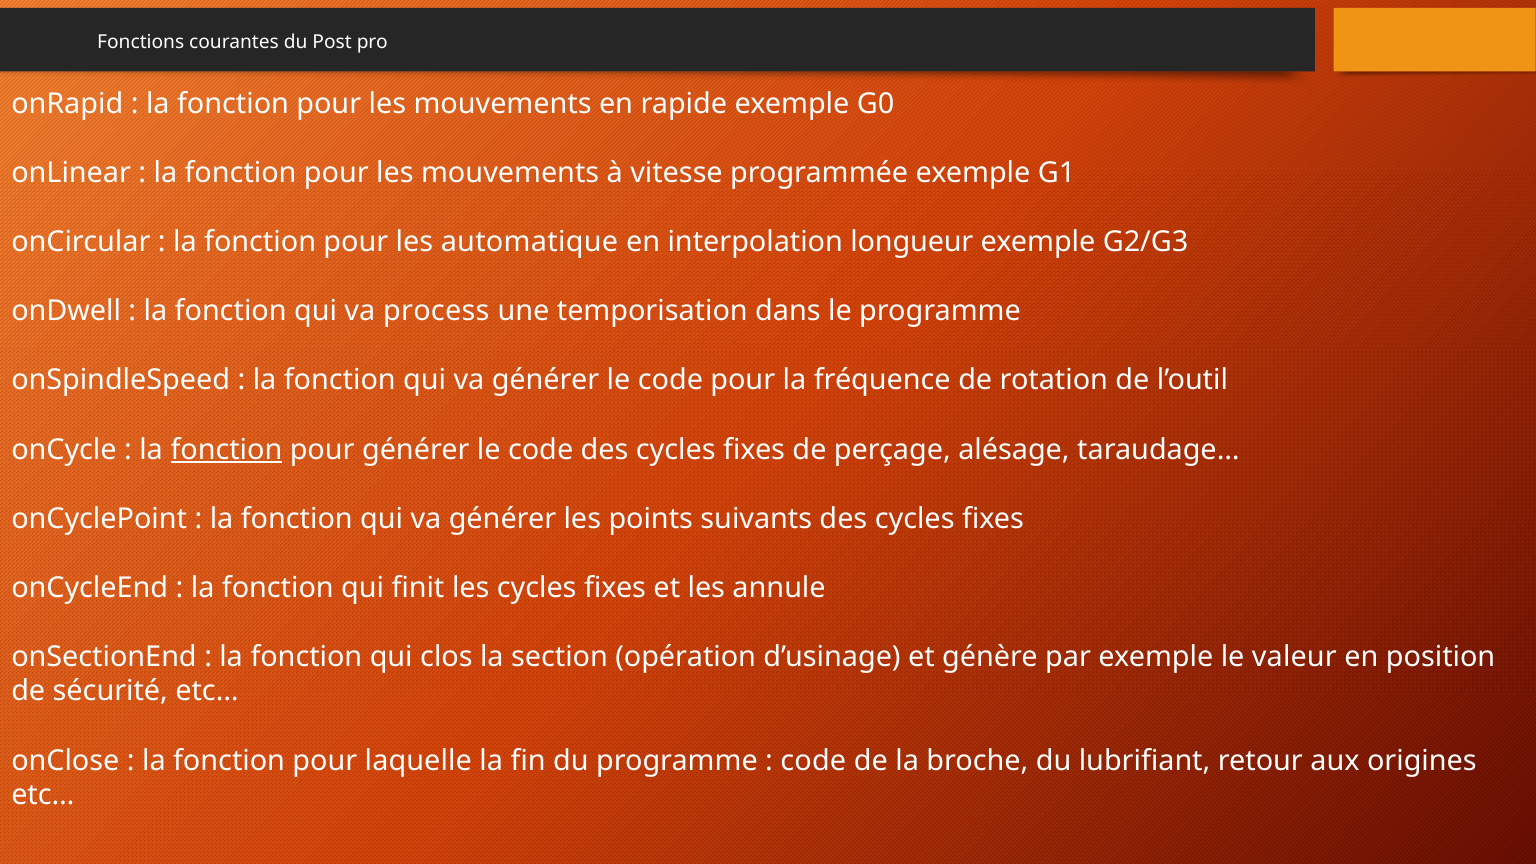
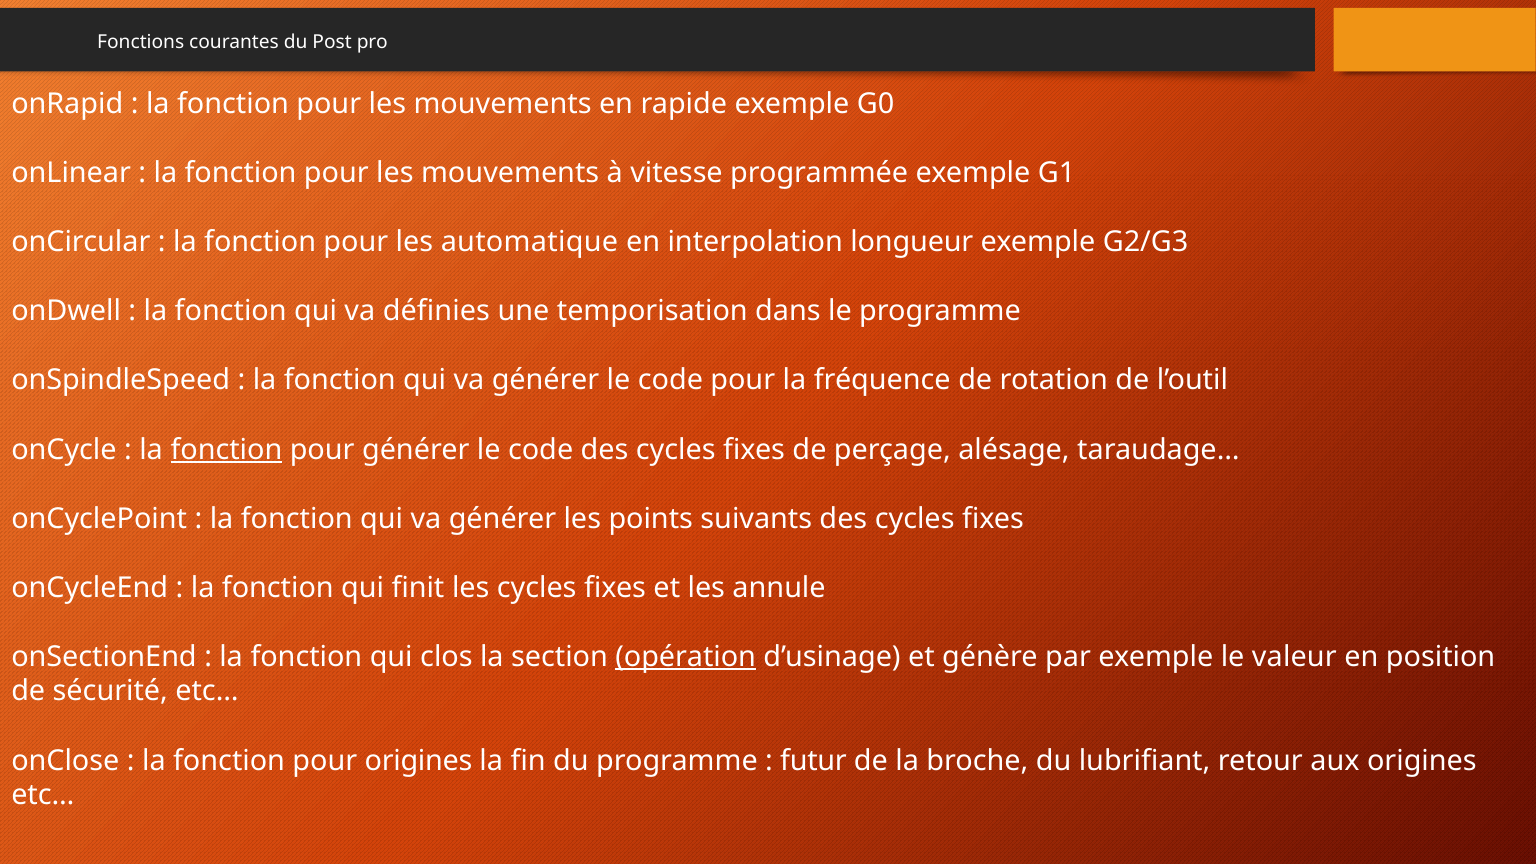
process: process -> définies
opération underline: none -> present
pour laquelle: laquelle -> origines
code at (813, 761): code -> futur
